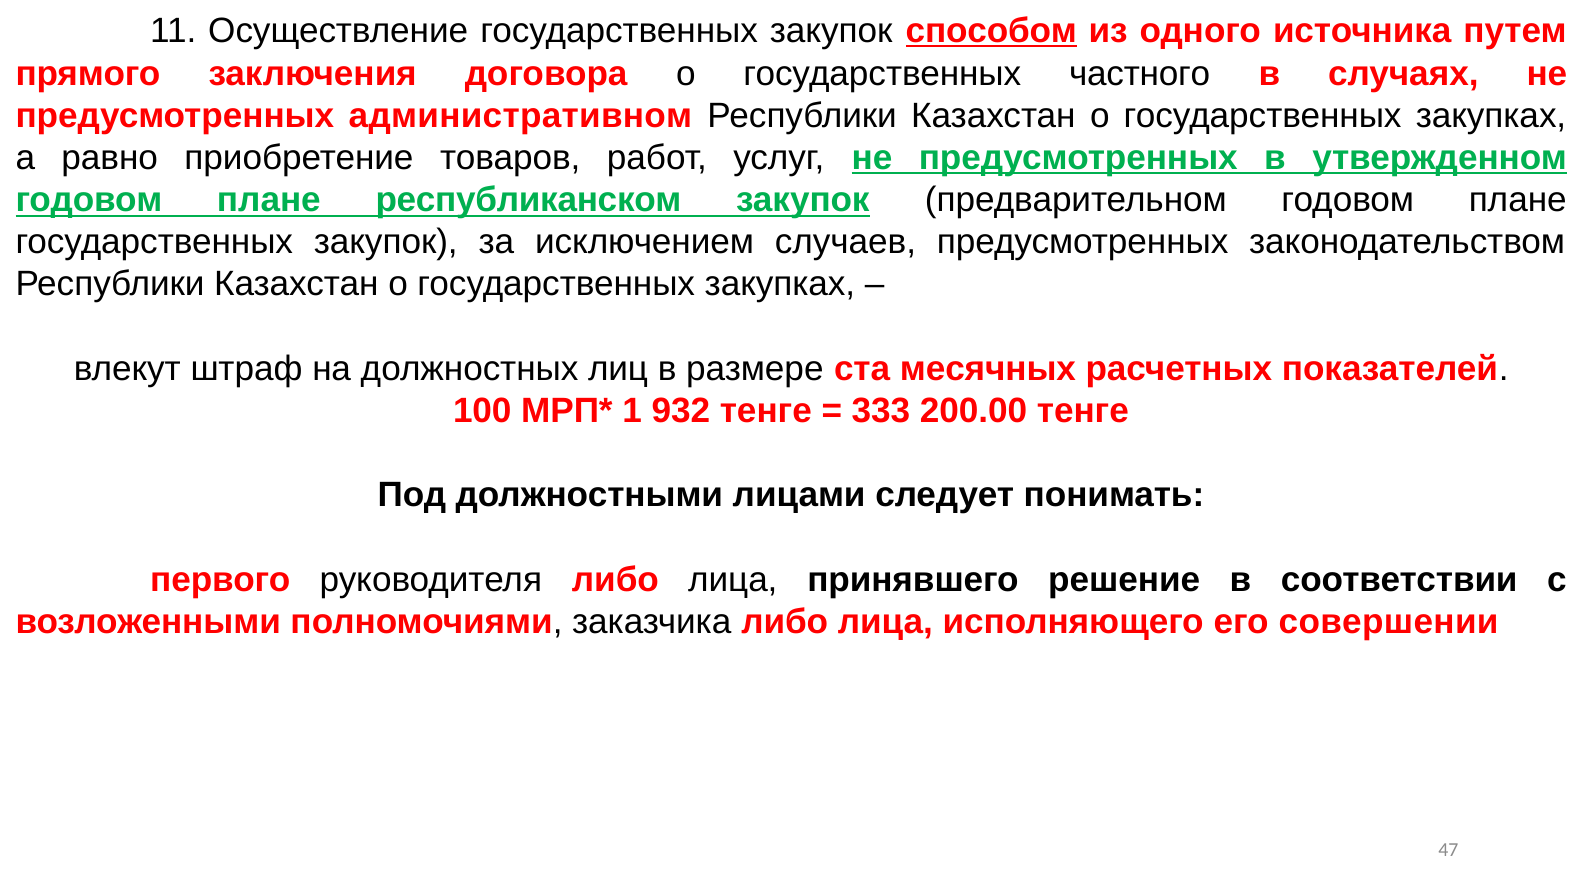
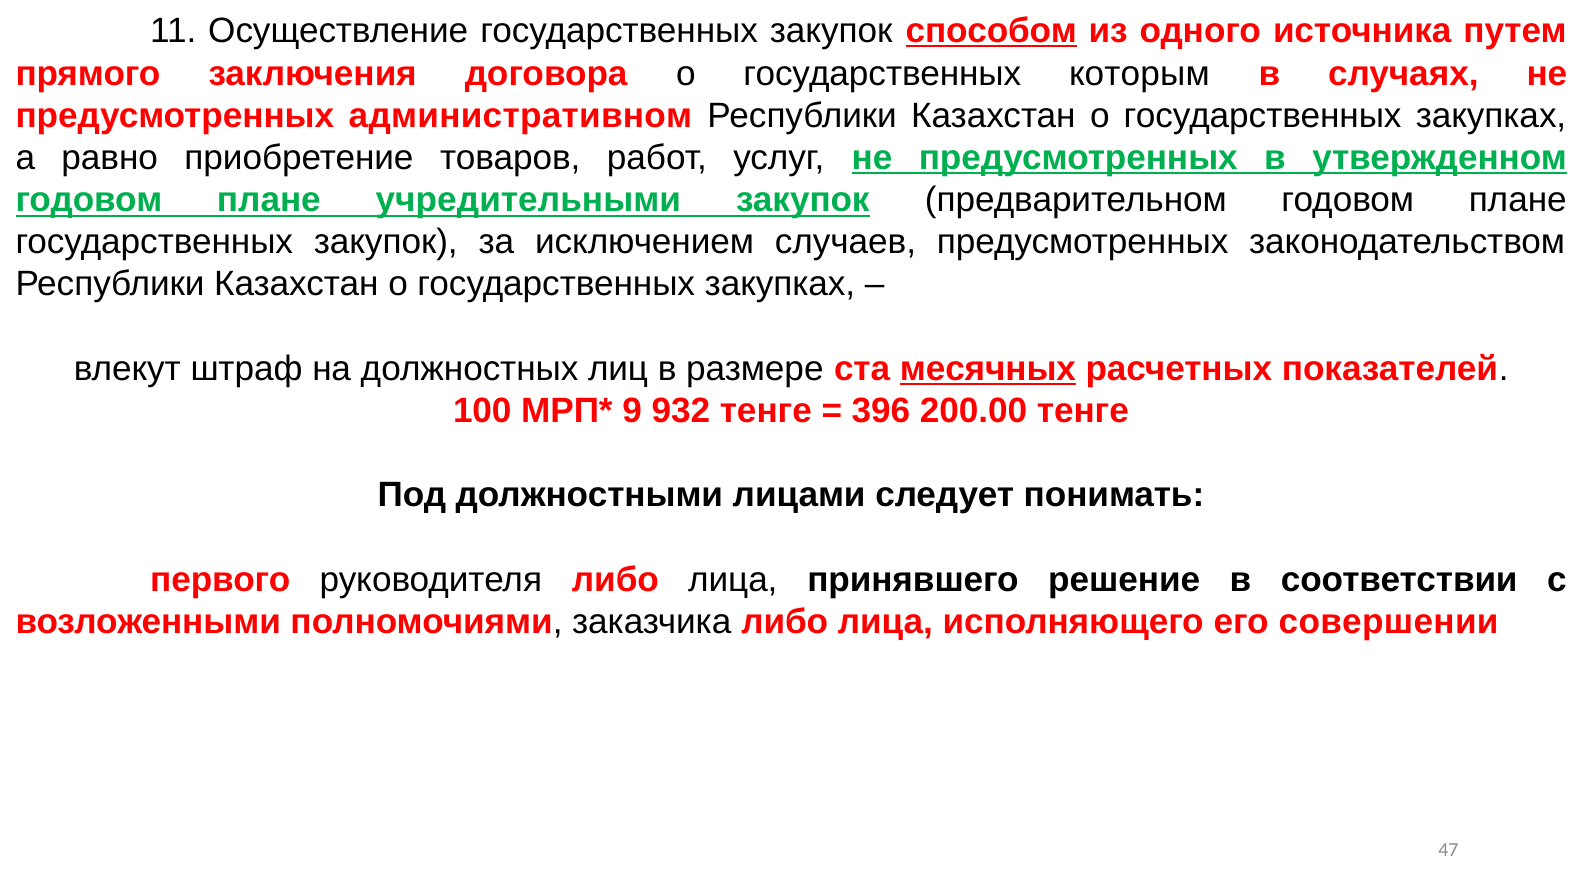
частного: частного -> которым
республиканском: республиканском -> учредительными
месячных underline: none -> present
1: 1 -> 9
333: 333 -> 396
